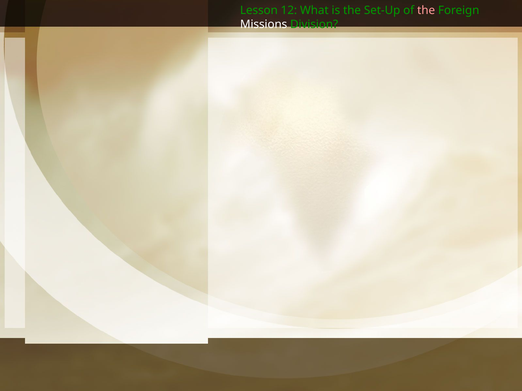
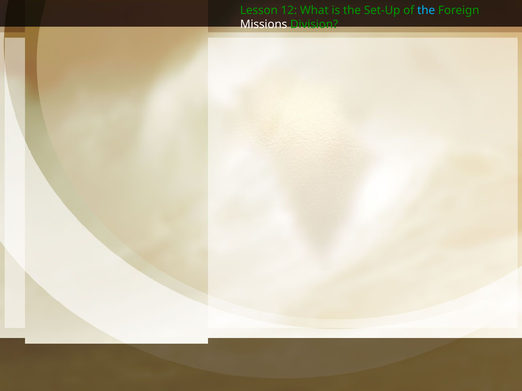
the at (426, 10) colour: pink -> light blue
